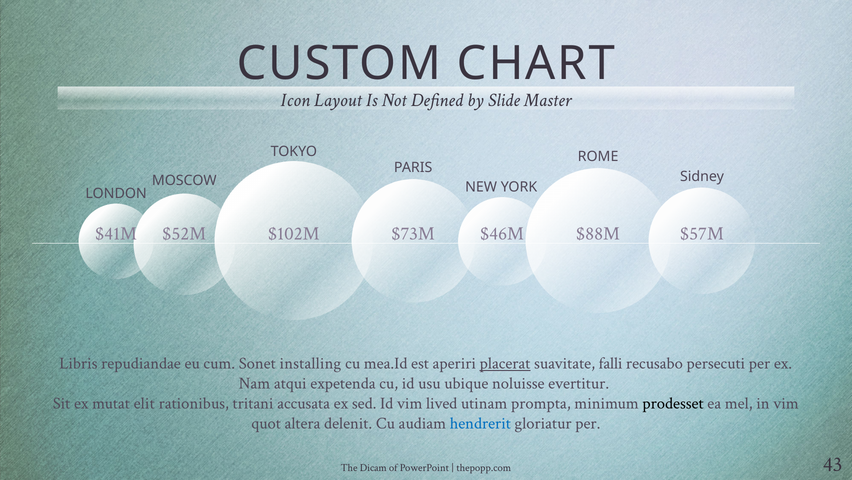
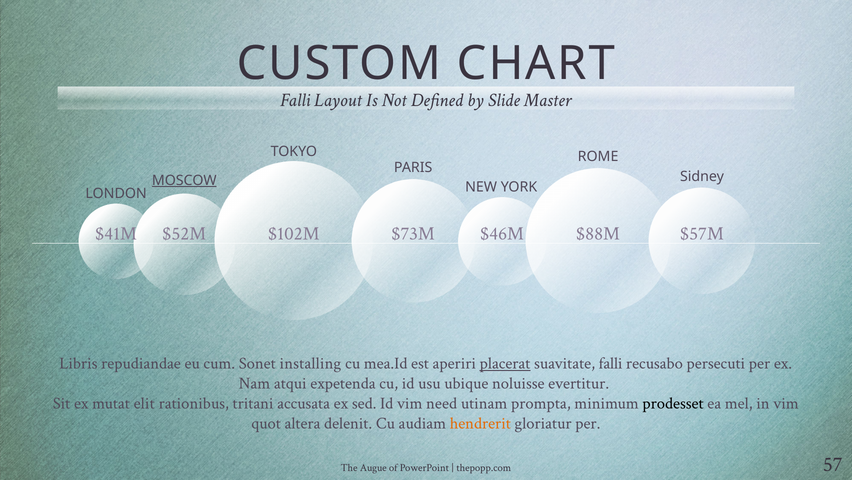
Icon at (295, 100): Icon -> Falli
MOSCOW underline: none -> present
lived: lived -> need
hendrerit colour: blue -> orange
Dicam: Dicam -> Augue
43: 43 -> 57
